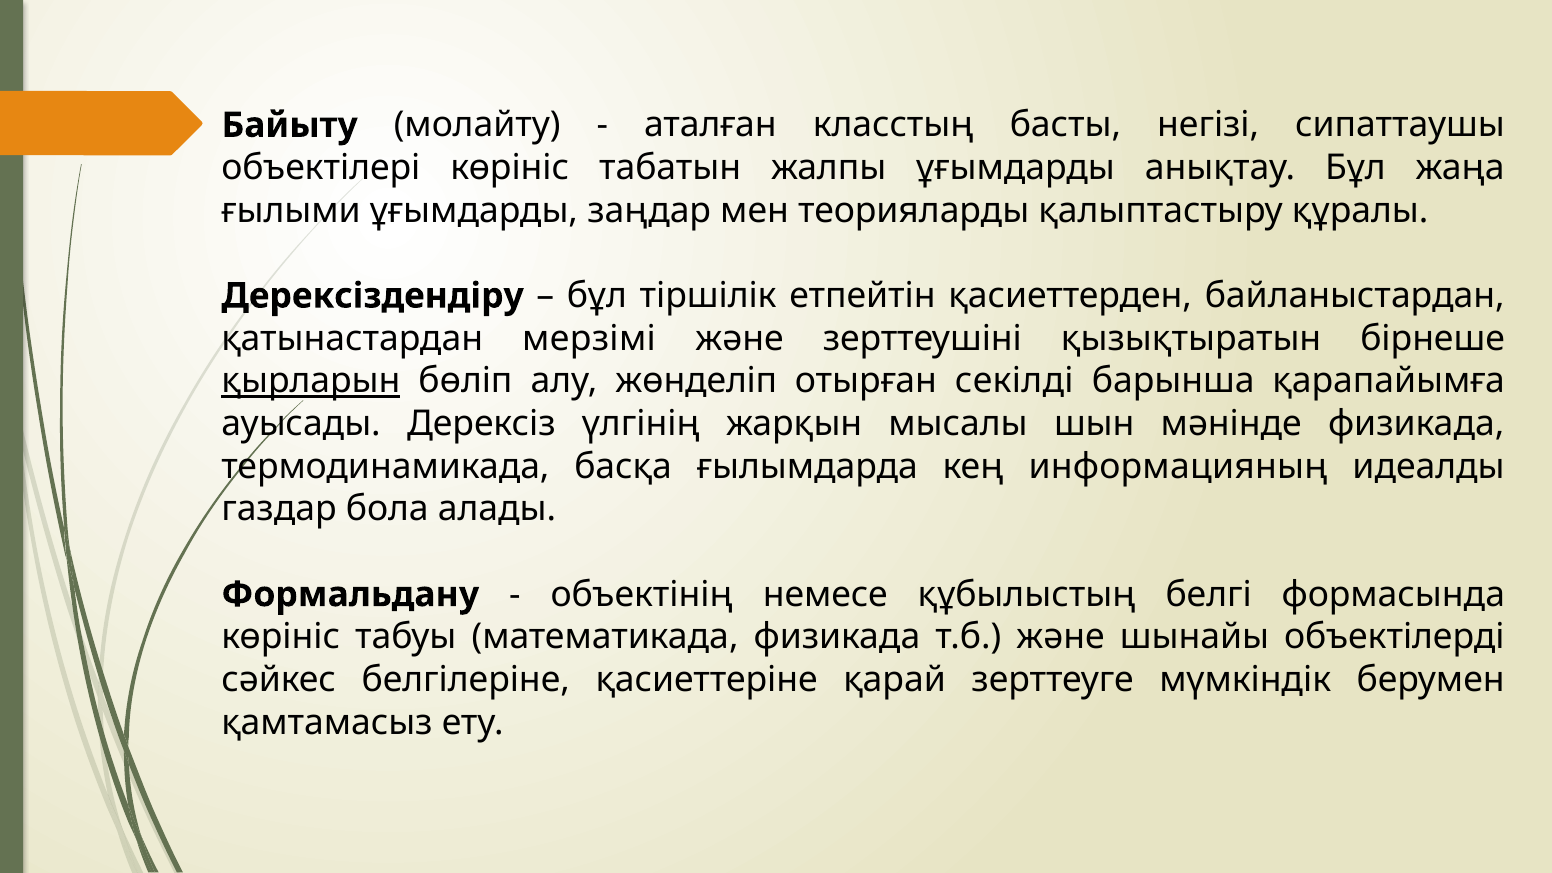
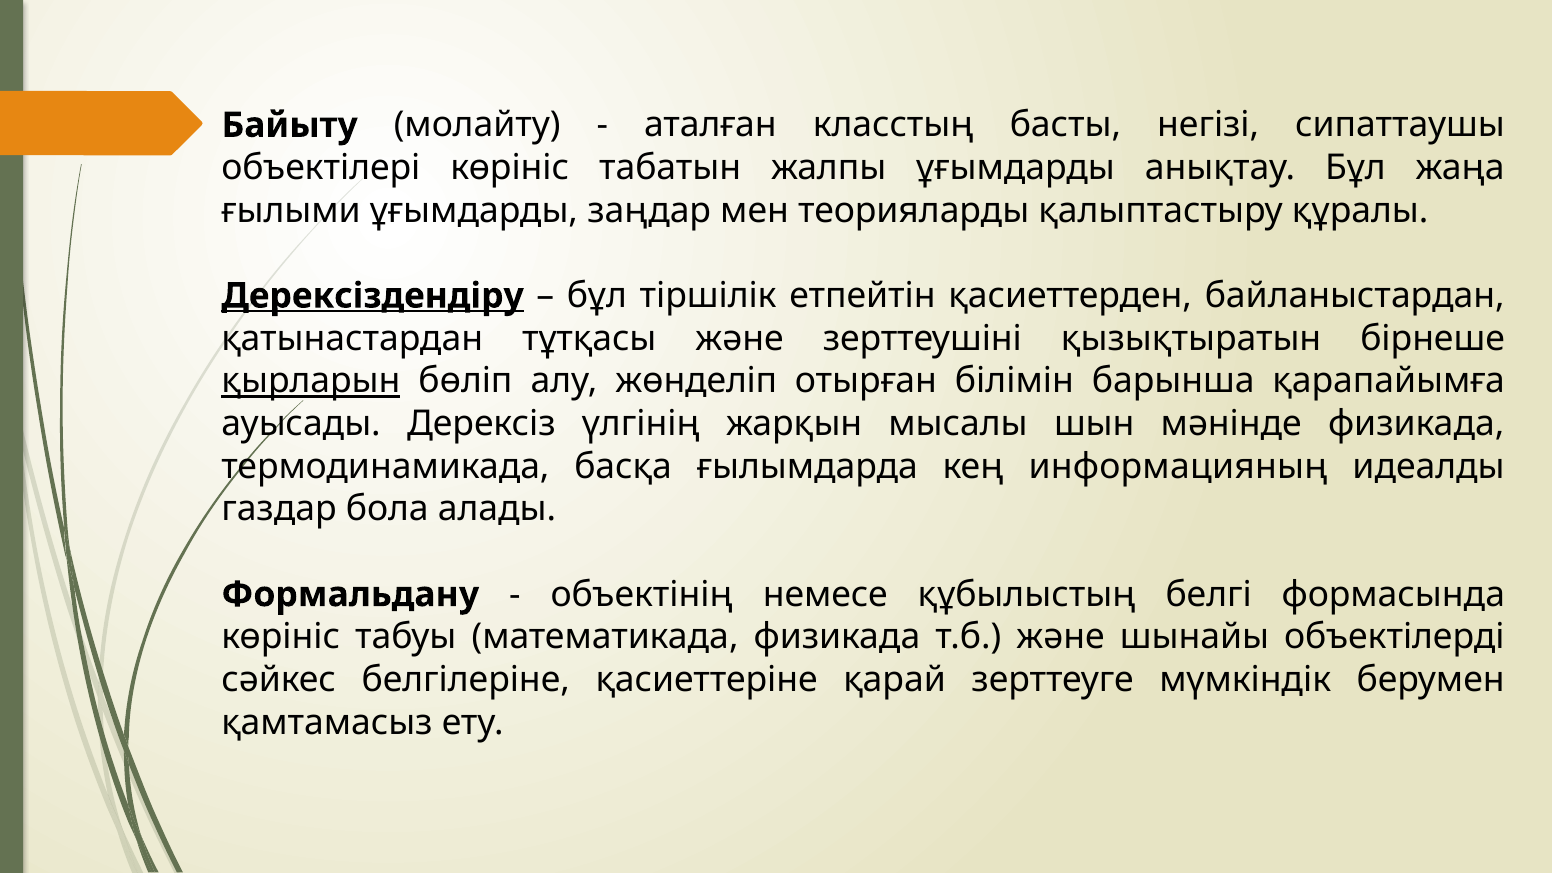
Дерексіздендіру underline: none -> present
мерзімі: мерзімі -> тұтқасы
секілді: секілді -> білімін
